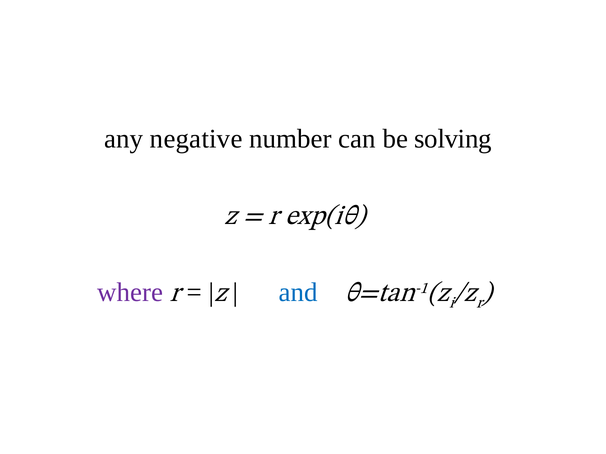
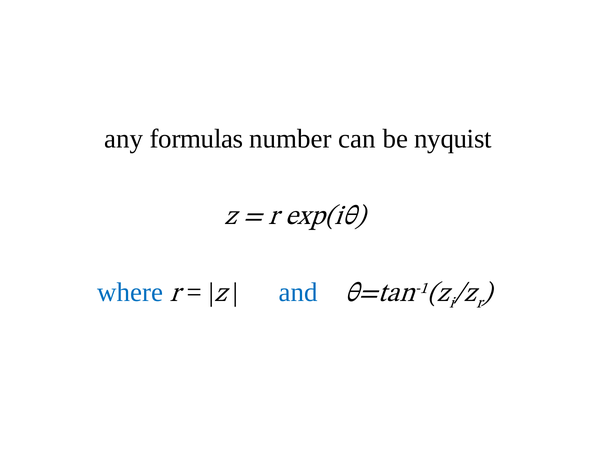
negative: negative -> formulas
solving: solving -> nyquist
where colour: purple -> blue
